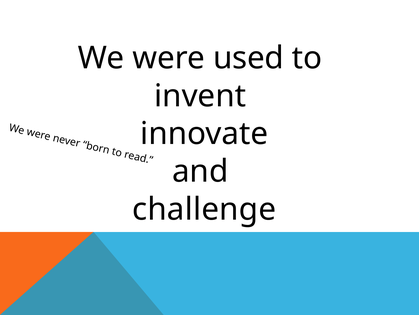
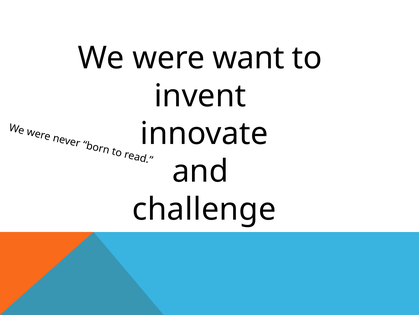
used: used -> want
